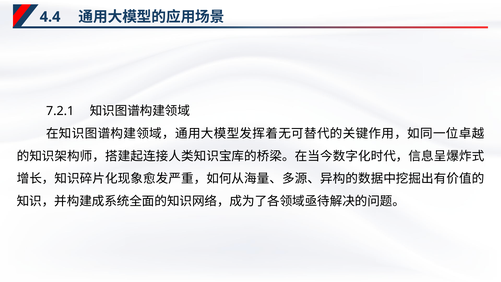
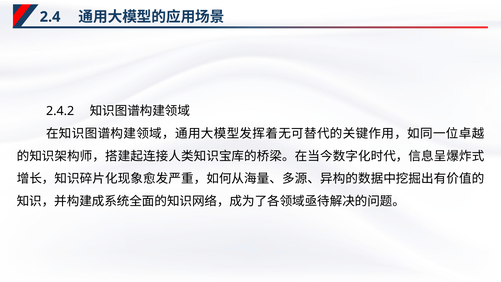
4.4: 4.4 -> 2.4
7.2.1: 7.2.1 -> 2.4.2
